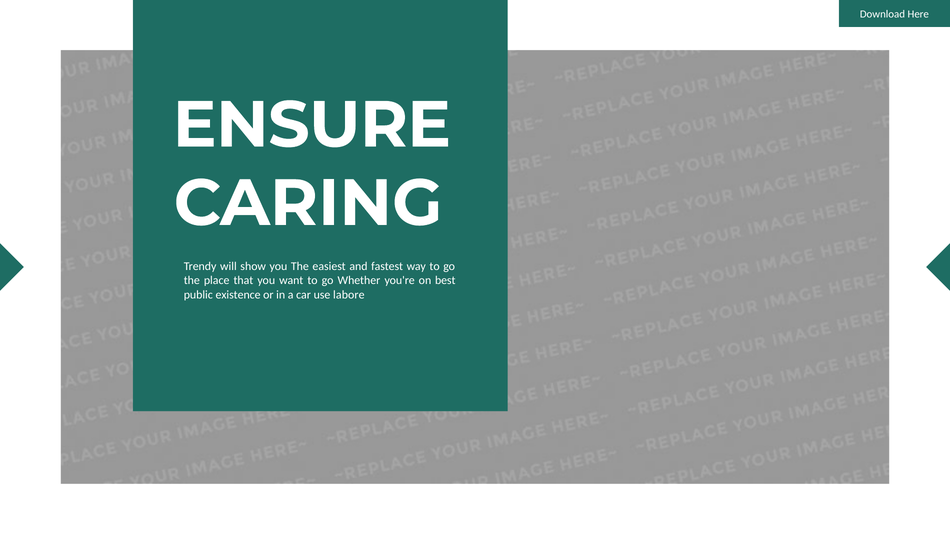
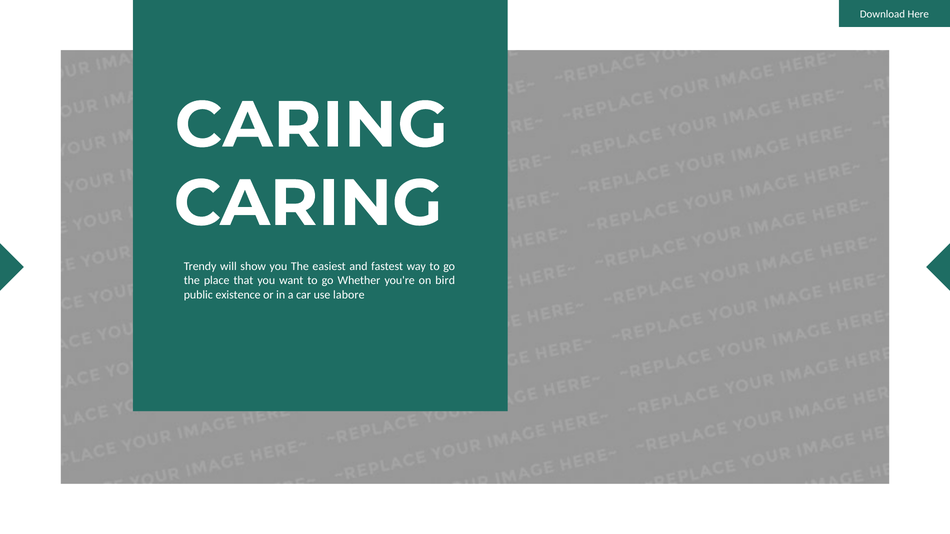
ENSURE at (312, 125): ENSURE -> CARING
best: best -> bird
